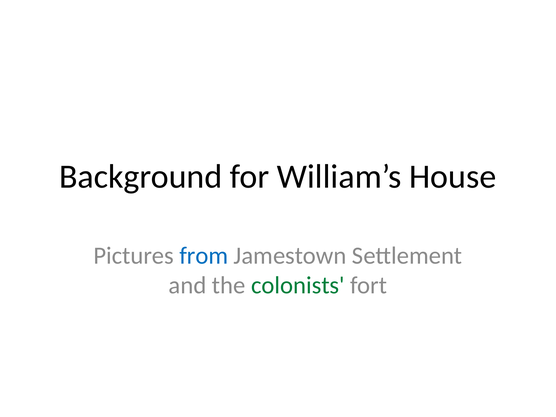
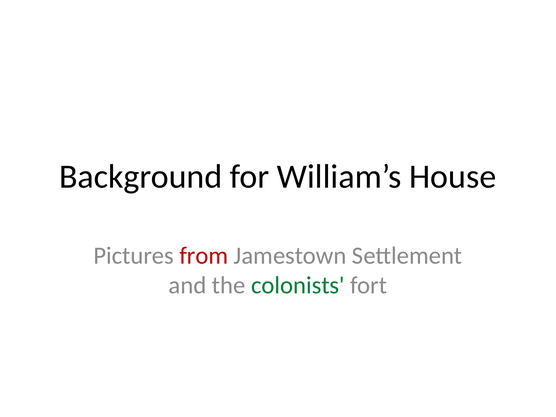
from colour: blue -> red
